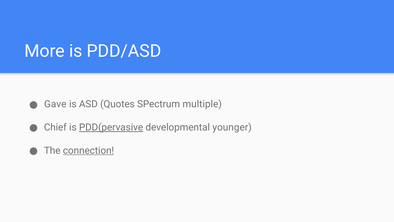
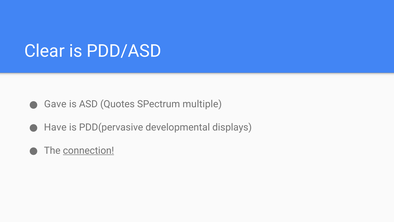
More: More -> Clear
Chief: Chief -> Have
PDD(pervasive underline: present -> none
younger: younger -> displays
